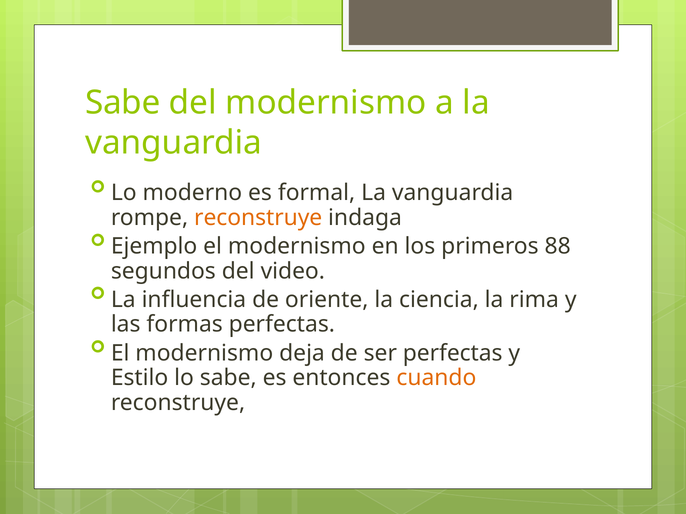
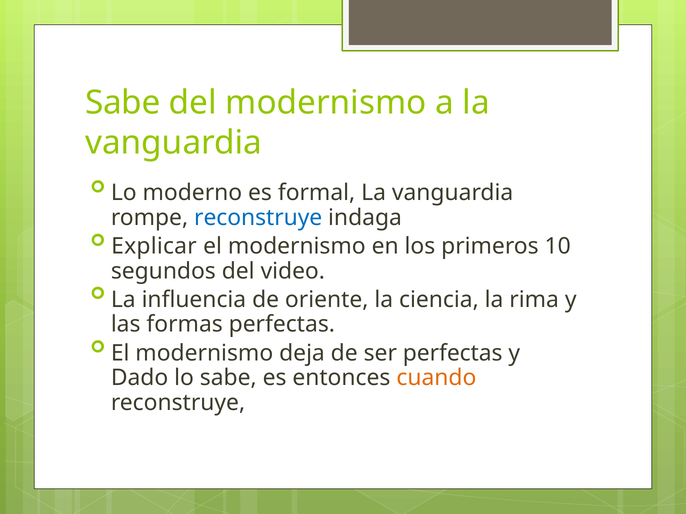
reconstruye at (258, 218) colour: orange -> blue
Ejemplo: Ejemplo -> Explicar
88: 88 -> 10
Estilo: Estilo -> Dado
